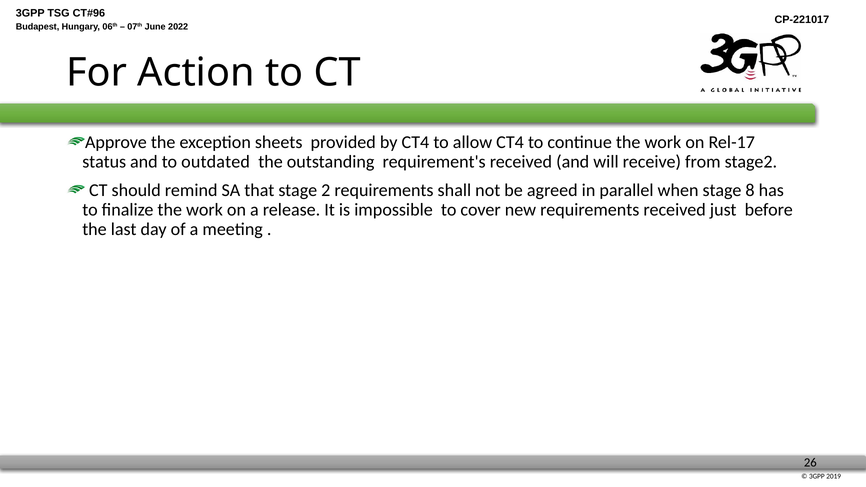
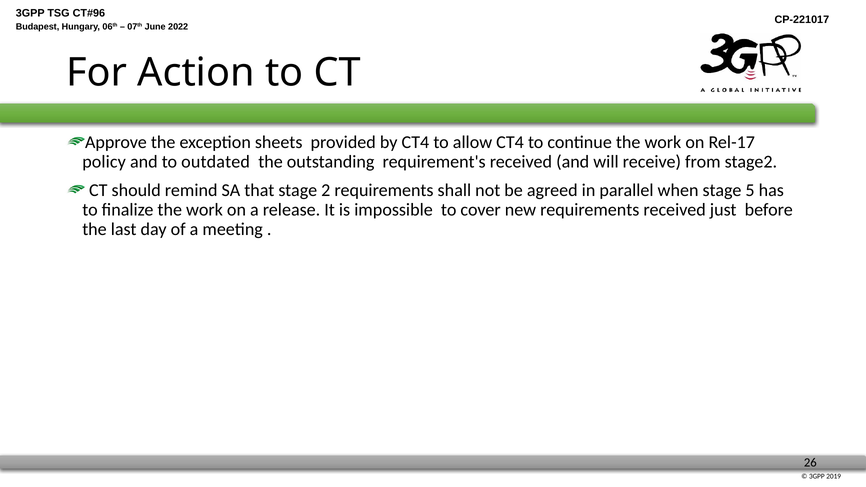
status: status -> policy
8: 8 -> 5
